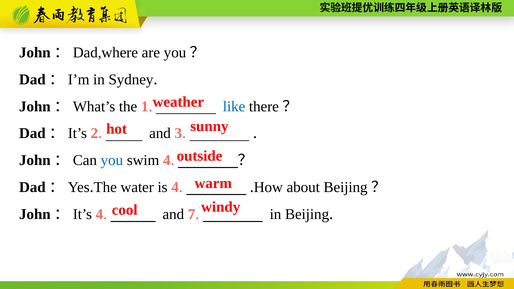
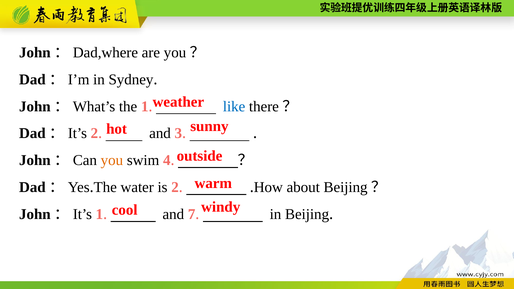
you at (112, 160) colour: blue -> orange
is 4: 4 -> 2
4 at (99, 214): 4 -> 1
